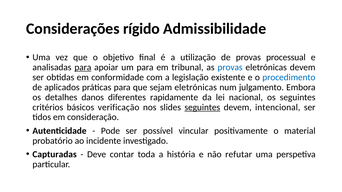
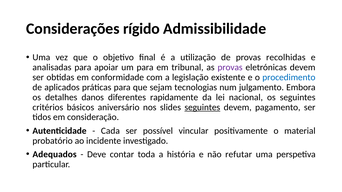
processual: processual -> recolhidas
para at (83, 67) underline: present -> none
provas at (230, 67) colour: blue -> purple
sejam eletrónicas: eletrónicas -> tecnologias
verificação: verificação -> aniversário
intencional: intencional -> pagamento
Pode: Pode -> Cada
Capturadas: Capturadas -> Adequados
